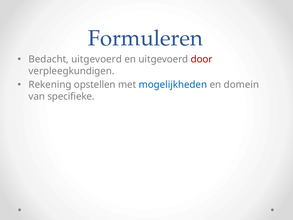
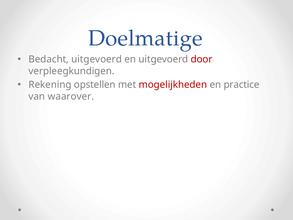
Formuleren: Formuleren -> Doelmatige
mogelijkheden colour: blue -> red
domein: domein -> practice
specifieke: specifieke -> waarover
